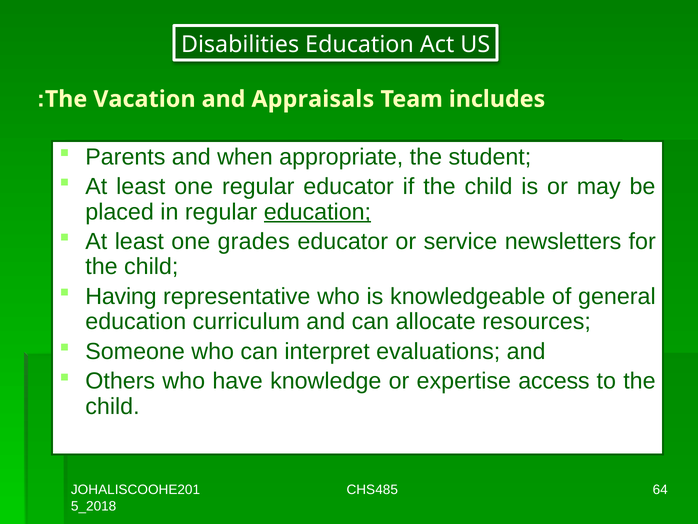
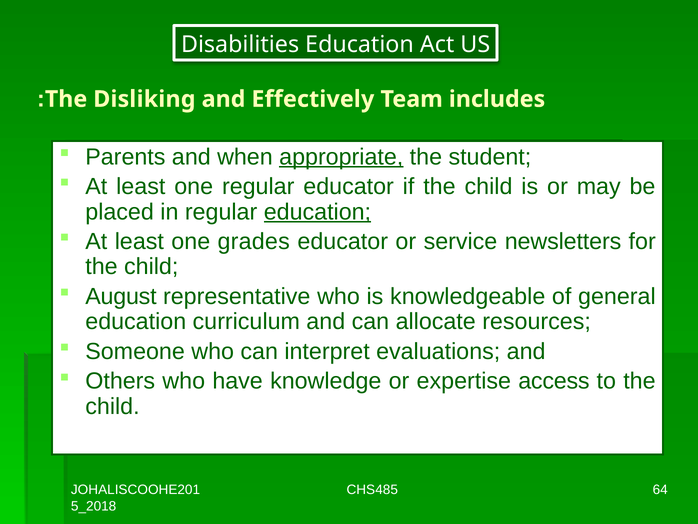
Vacation: Vacation -> Disliking
Appraisals: Appraisals -> Effectively
appropriate underline: none -> present
Having: Having -> August
